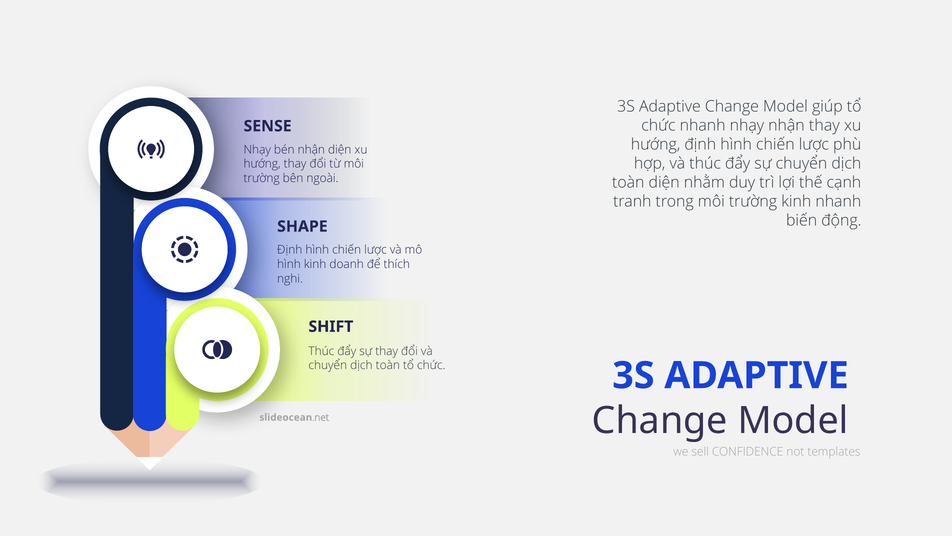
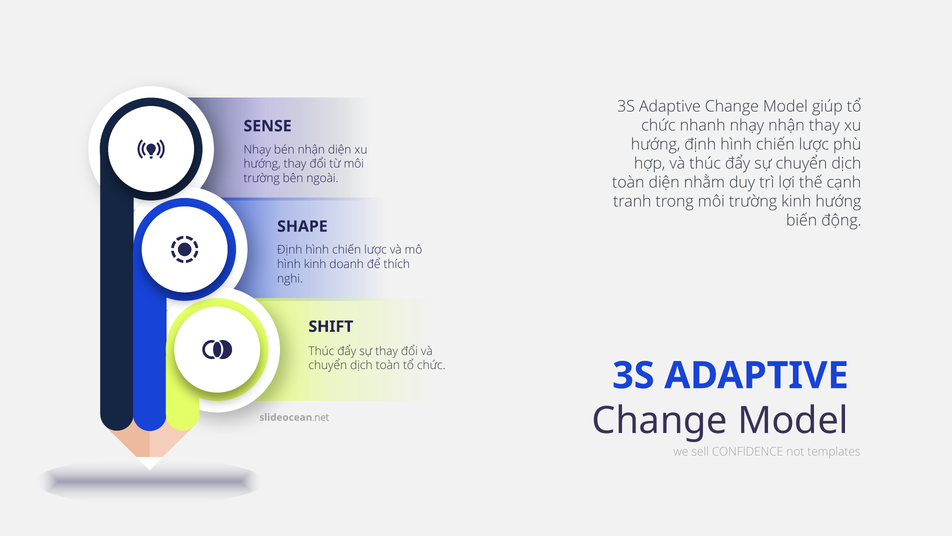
kinh nhanh: nhanh -> hướng
